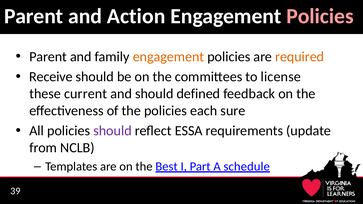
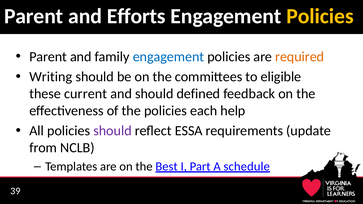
Action: Action -> Efforts
Policies at (320, 16) colour: pink -> yellow
engagement at (168, 57) colour: orange -> blue
Receive: Receive -> Writing
license: license -> eligible
sure: sure -> help
